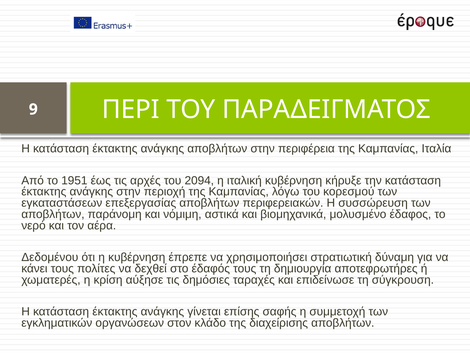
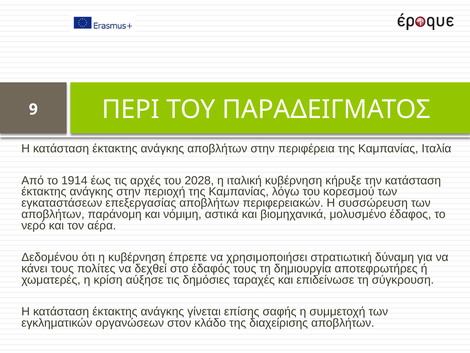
1951: 1951 -> 1914
2094: 2094 -> 2028
